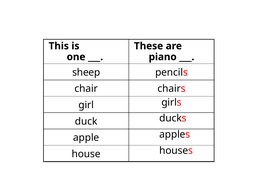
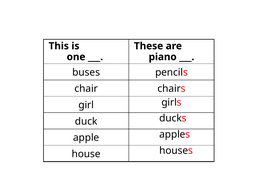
sheep: sheep -> buses
